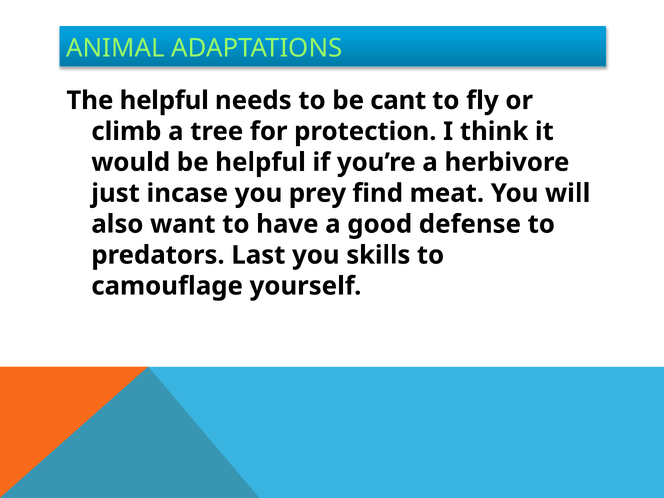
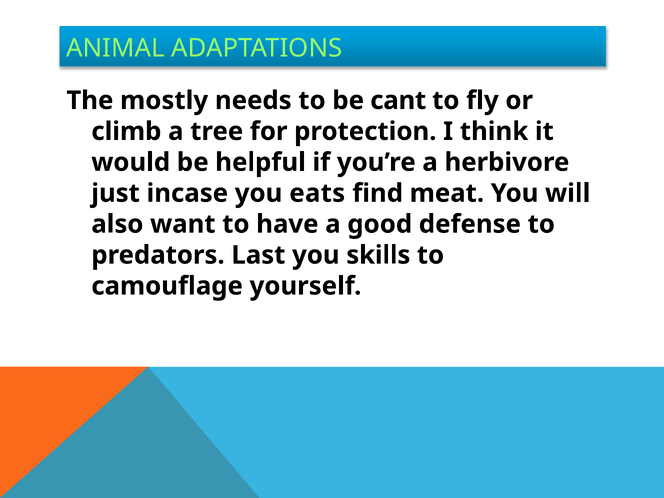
The helpful: helpful -> mostly
prey: prey -> eats
